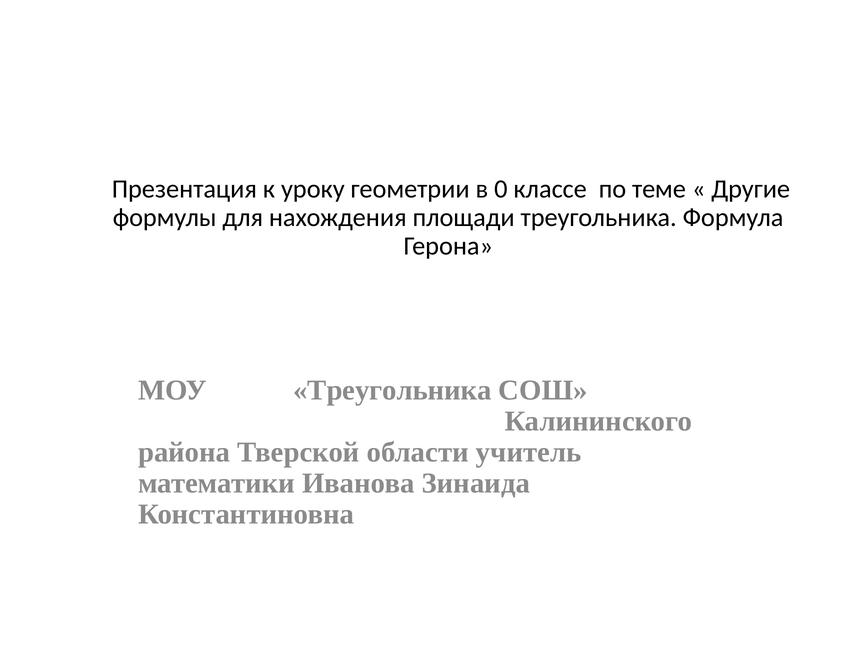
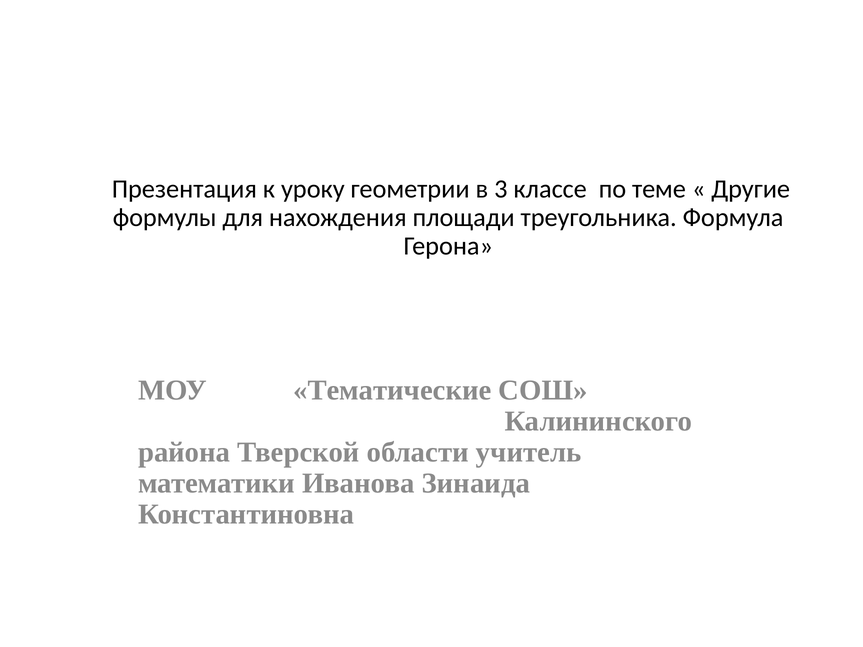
0: 0 -> 3
МОУ Треугольника: Треугольника -> Тематические
